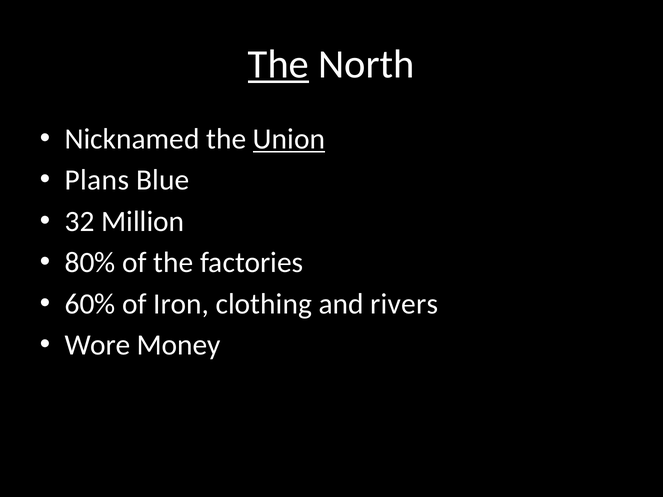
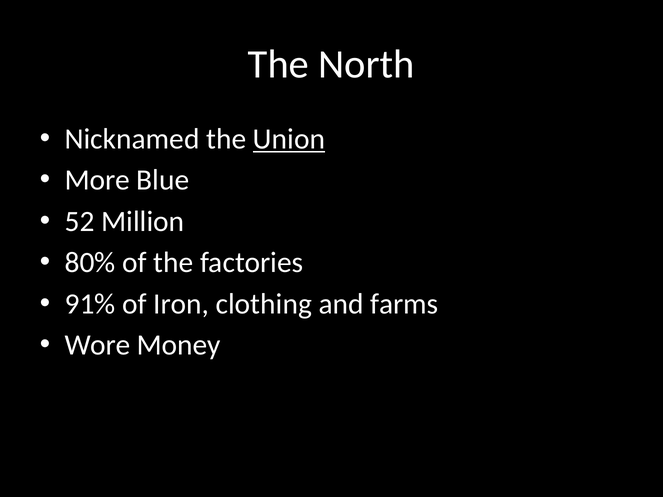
The at (279, 64) underline: present -> none
Plans: Plans -> More
32: 32 -> 52
60%: 60% -> 91%
rivers: rivers -> farms
